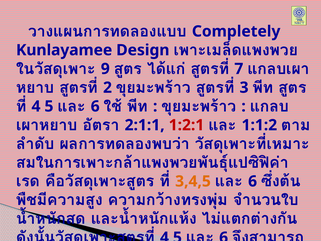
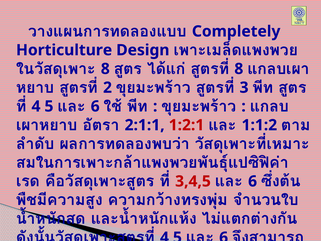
Kunlayamee: Kunlayamee -> Horticulture
9 at (105, 69): 9 -> 8
7 at (239, 69): 7 -> 8
3,4,5 colour: orange -> red
